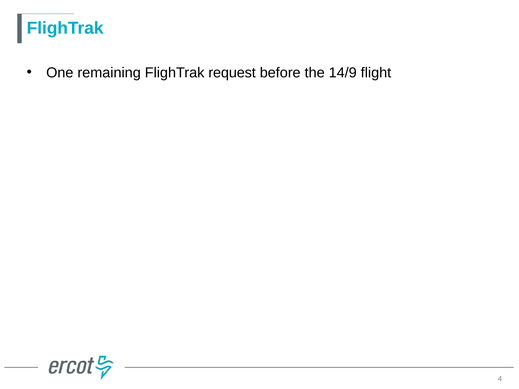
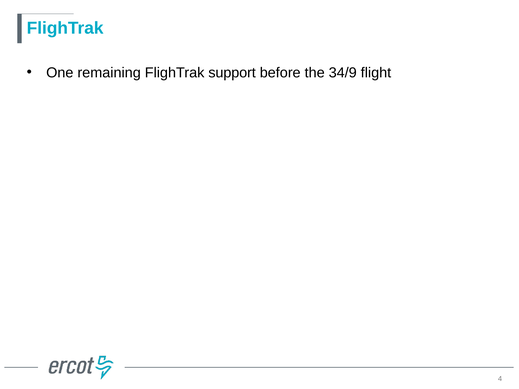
request: request -> support
14/9: 14/9 -> 34/9
